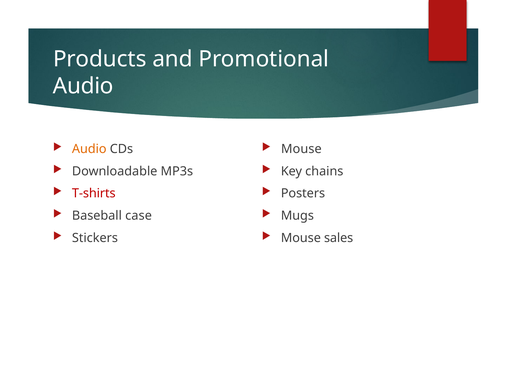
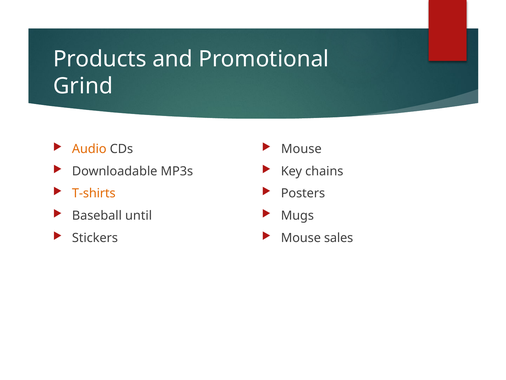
Audio at (83, 86): Audio -> Grind
T-shirts colour: red -> orange
case: case -> until
